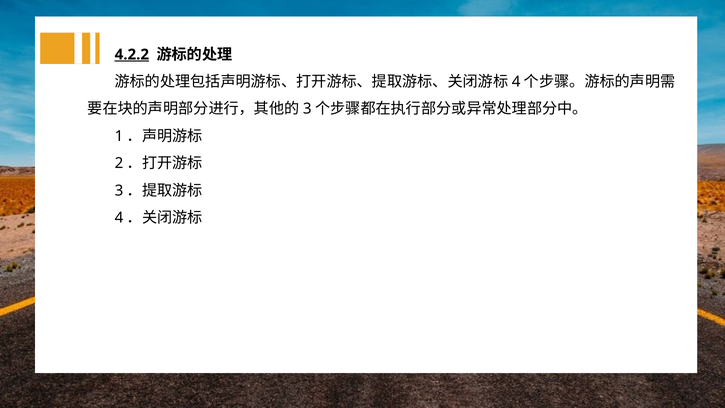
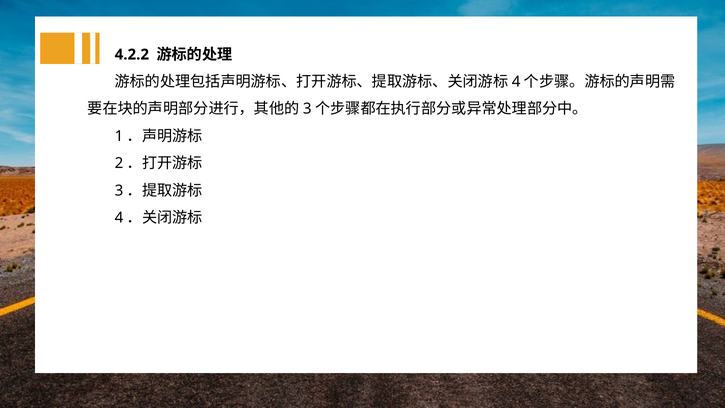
4.2.2 underline: present -> none
